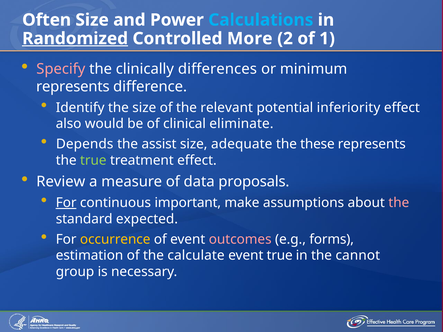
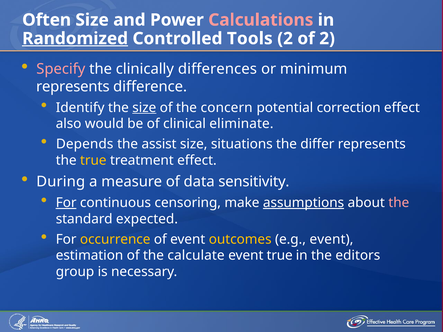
Calculations colour: light blue -> pink
More: More -> Tools
of 1: 1 -> 2
size at (144, 108) underline: none -> present
relevant: relevant -> concern
inferiority: inferiority -> correction
adequate: adequate -> situations
these: these -> differ
true at (93, 160) colour: light green -> yellow
Review: Review -> During
proposals: proposals -> sensitivity
important: important -> censoring
assumptions underline: none -> present
outcomes colour: pink -> yellow
e.g forms: forms -> event
cannot: cannot -> editors
